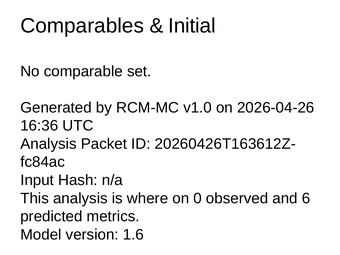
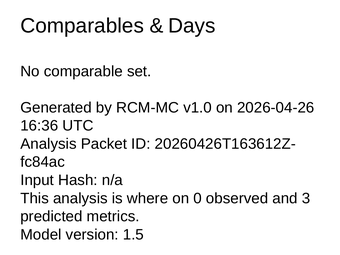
Initial: Initial -> Days
6: 6 -> 3
1.6: 1.6 -> 1.5
